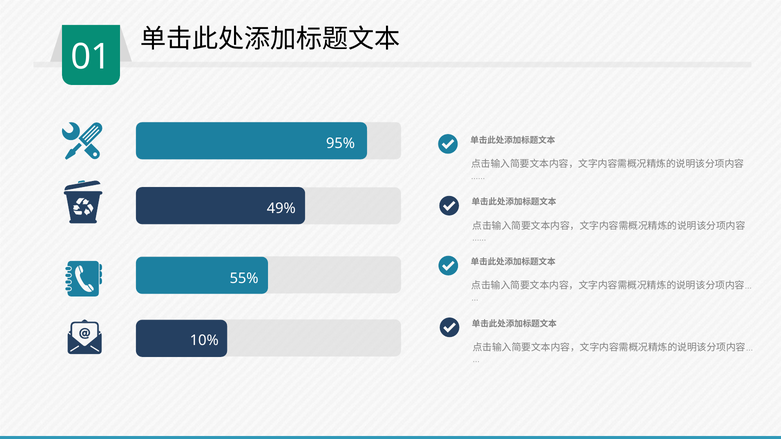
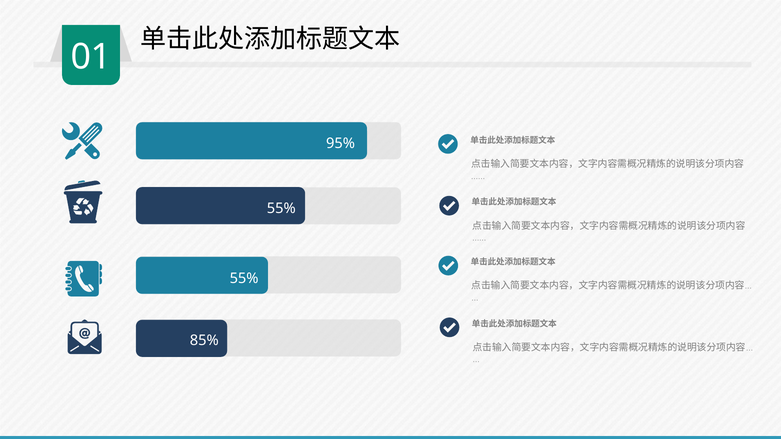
49% at (281, 209): 49% -> 55%
10%: 10% -> 85%
